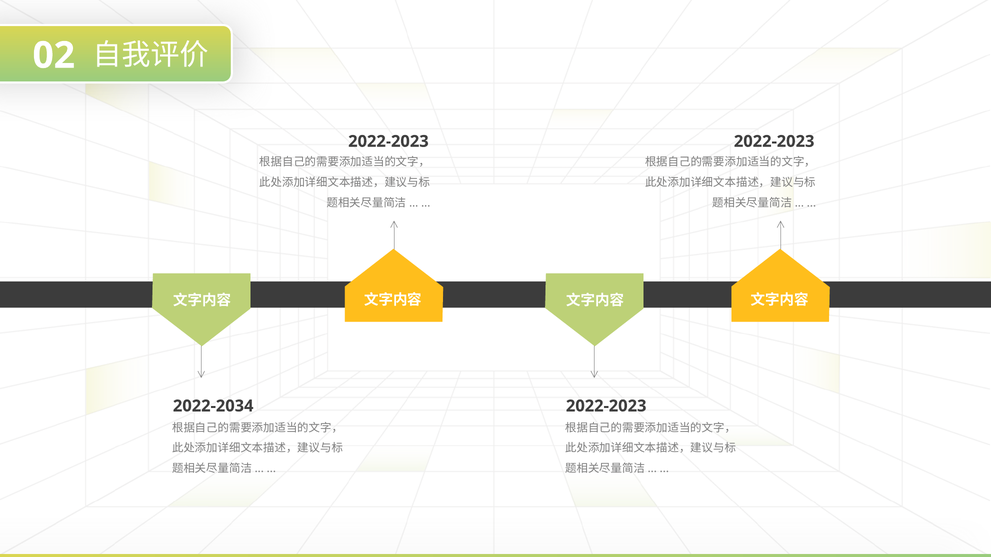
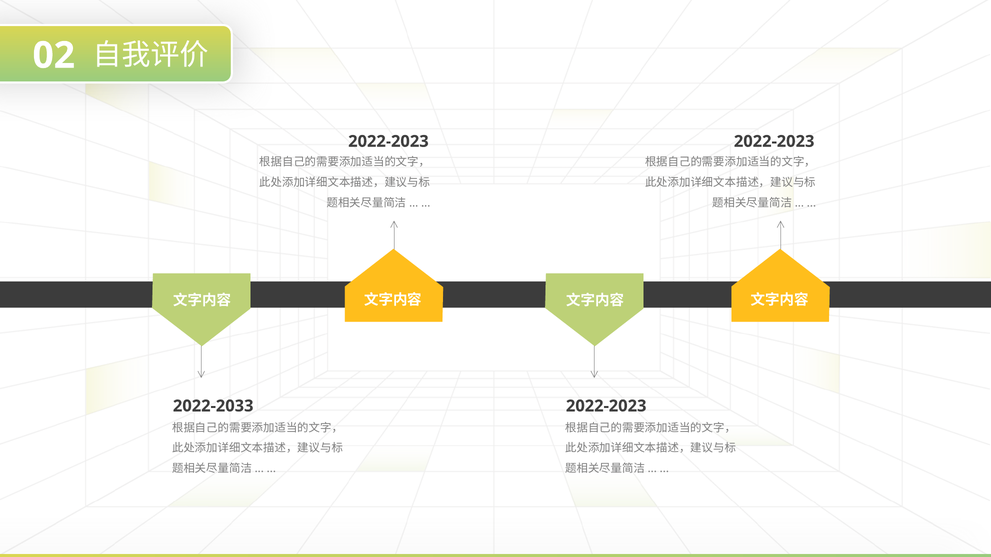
2022-2034: 2022-2034 -> 2022-2033
